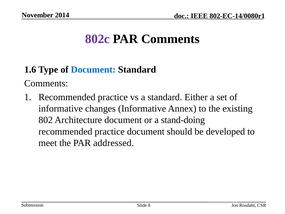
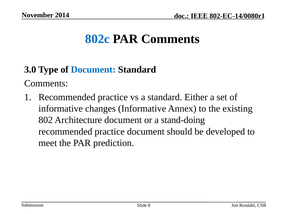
802c colour: purple -> blue
1.6: 1.6 -> 3.0
addressed: addressed -> prediction
